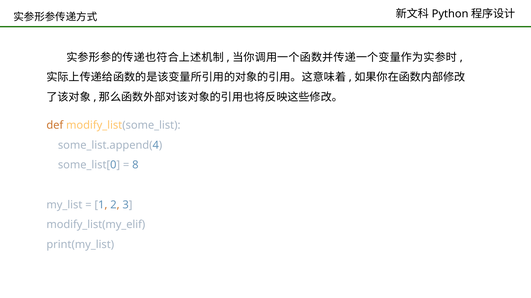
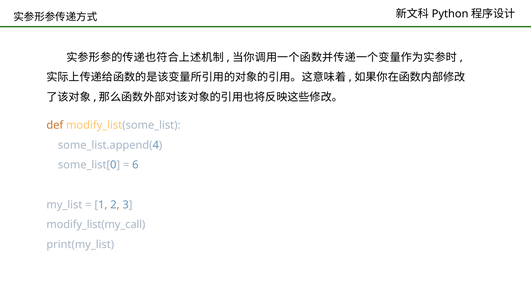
8: 8 -> 6
modify_list(my_elif: modify_list(my_elif -> modify_list(my_call
